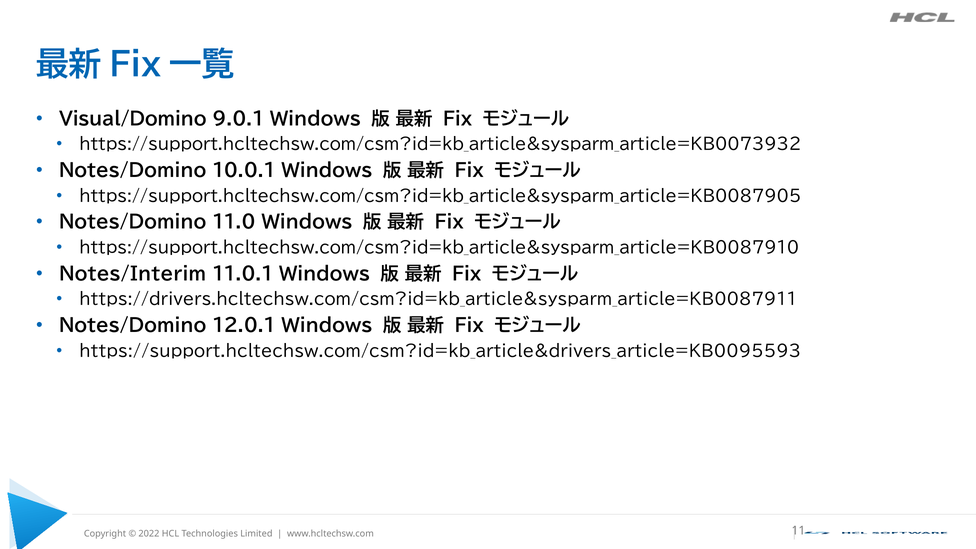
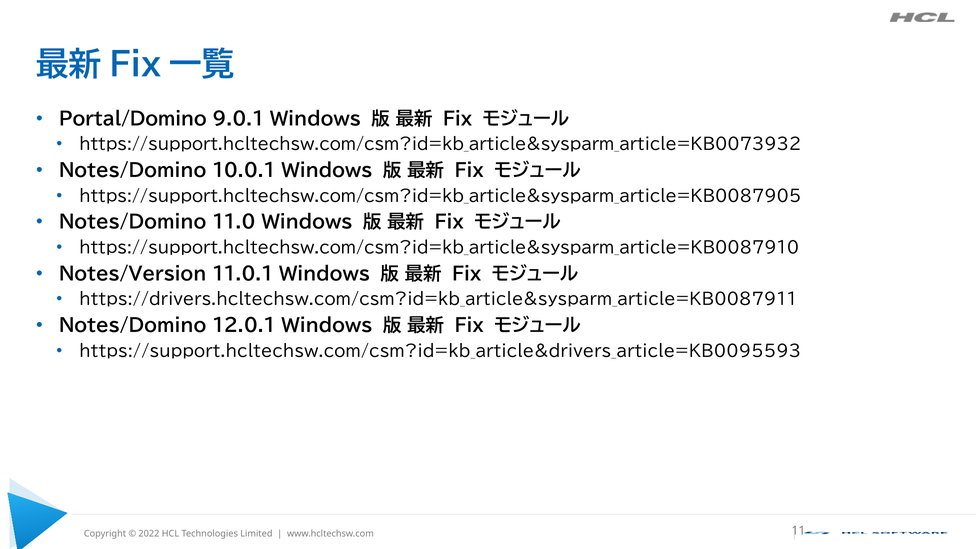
Visual/Domino: Visual/Domino -> Portal/Domino
Notes/Interim: Notes/Interim -> Notes/Version
